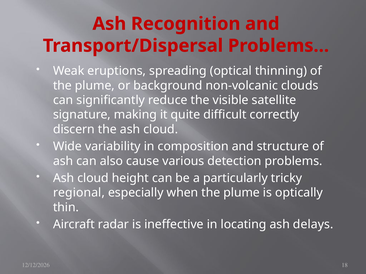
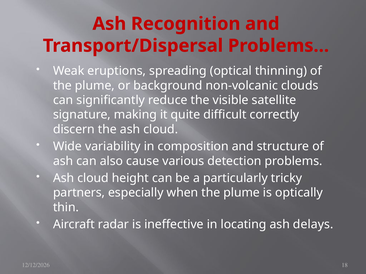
regional: regional -> partners
